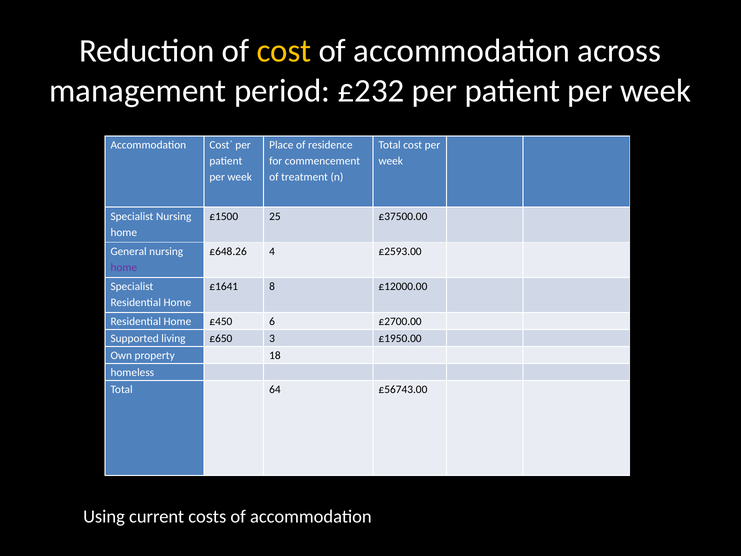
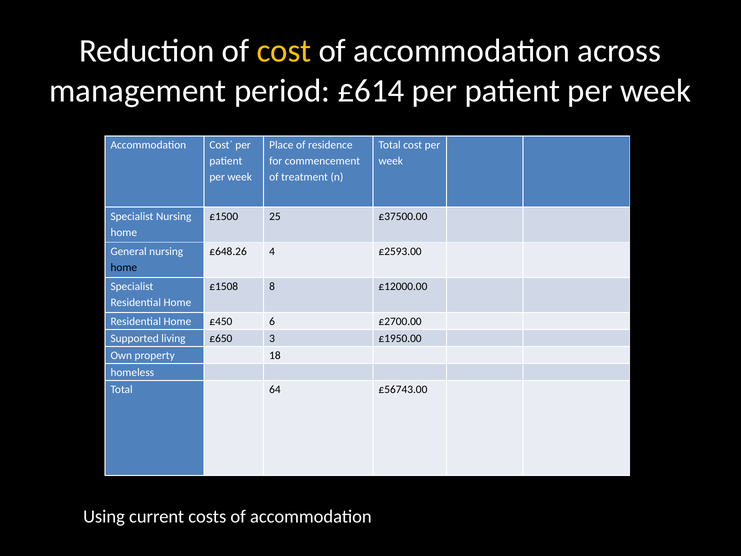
£232: £232 -> £614
home at (124, 267) colour: purple -> black
£1641: £1641 -> £1508
